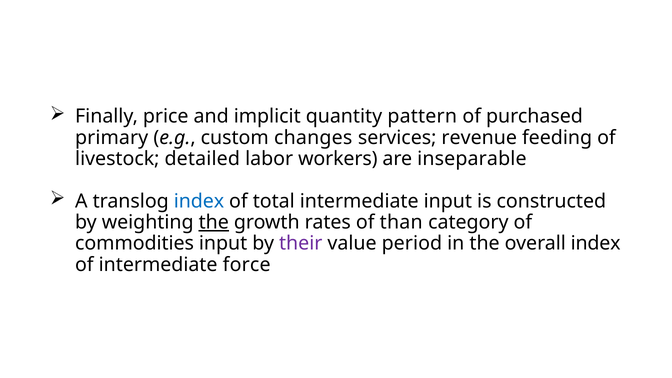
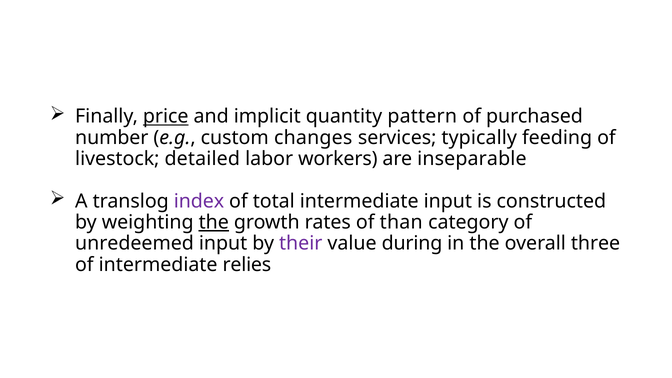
price underline: none -> present
primary: primary -> number
revenue: revenue -> typically
index at (199, 201) colour: blue -> purple
commodities: commodities -> unredeemed
period: period -> during
overall index: index -> three
force: force -> relies
